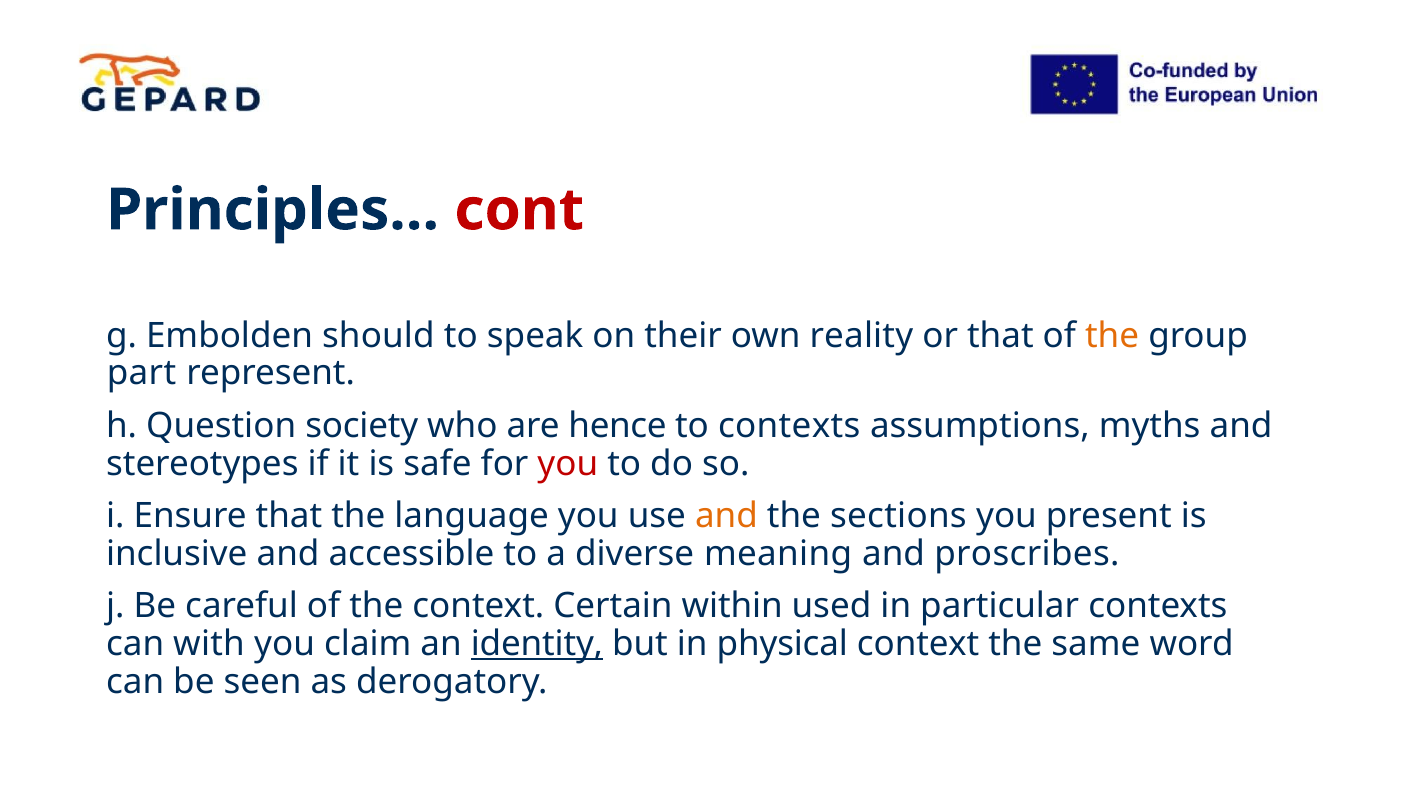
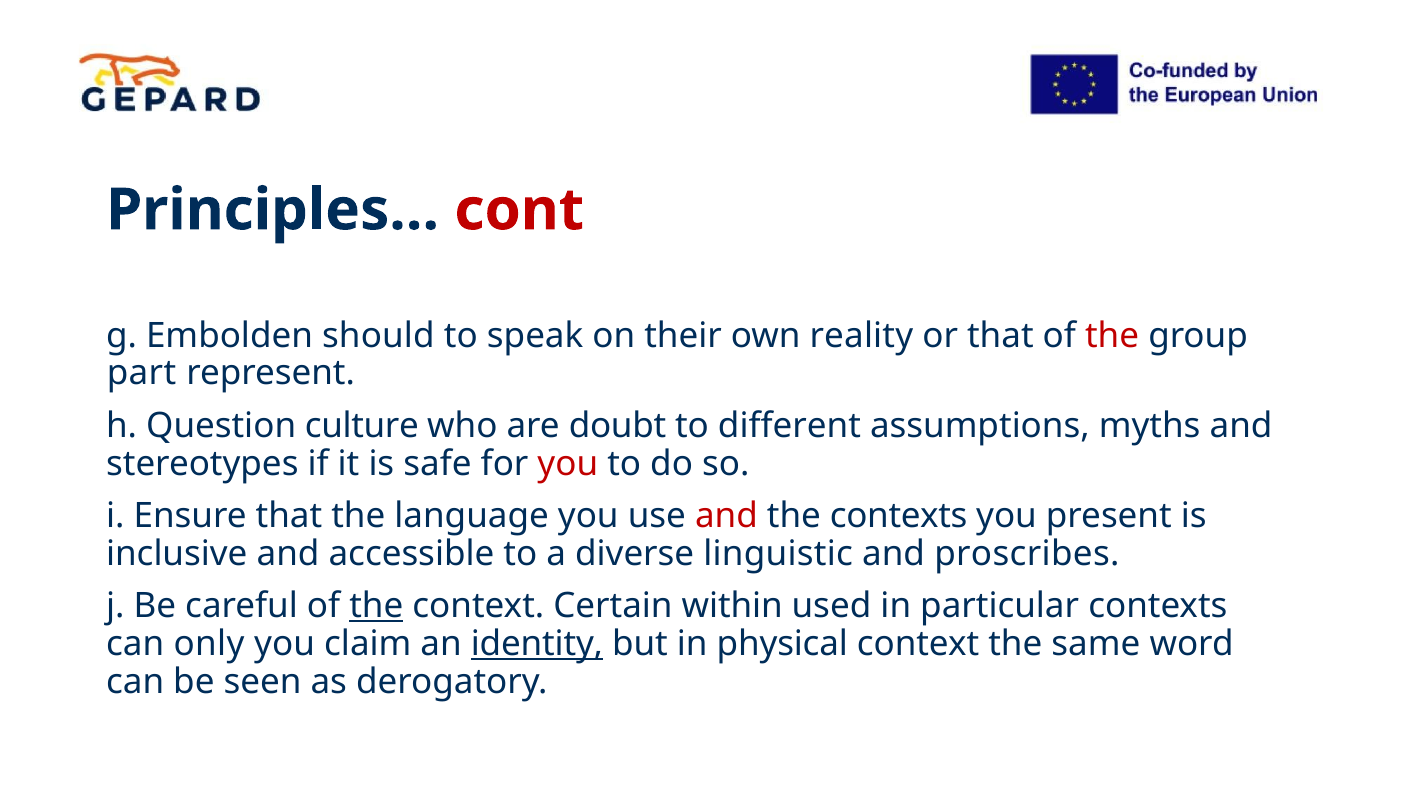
the at (1112, 335) colour: orange -> red
society: society -> culture
hence: hence -> doubt
to contexts: contexts -> different
and at (726, 516) colour: orange -> red
the sections: sections -> contexts
meaning: meaning -> linguistic
the at (376, 606) underline: none -> present
with: with -> only
